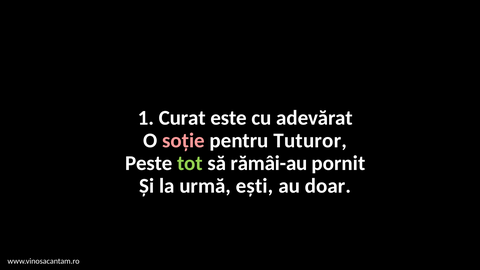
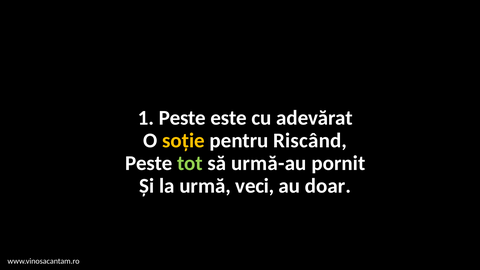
1 Curat: Curat -> Peste
soție colour: pink -> yellow
Tuturor: Tuturor -> Riscând
rămâi-au: rămâi-au -> urmă-au
ești: ești -> veci
